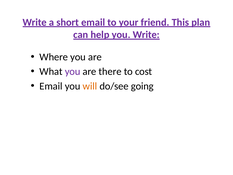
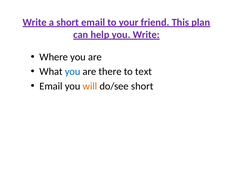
you at (73, 71) colour: purple -> blue
cost: cost -> text
do/see going: going -> short
